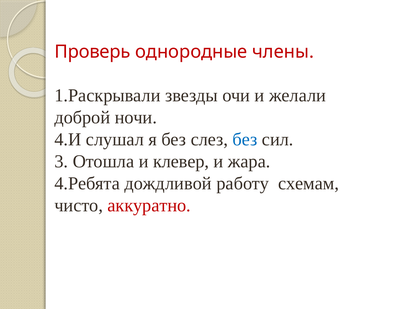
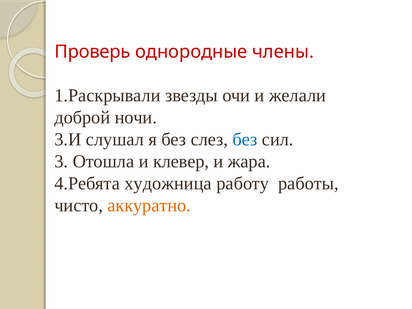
4.И: 4.И -> 3.И
дождливой: дождливой -> художница
схемам: схемам -> работы
аккуратно colour: red -> orange
